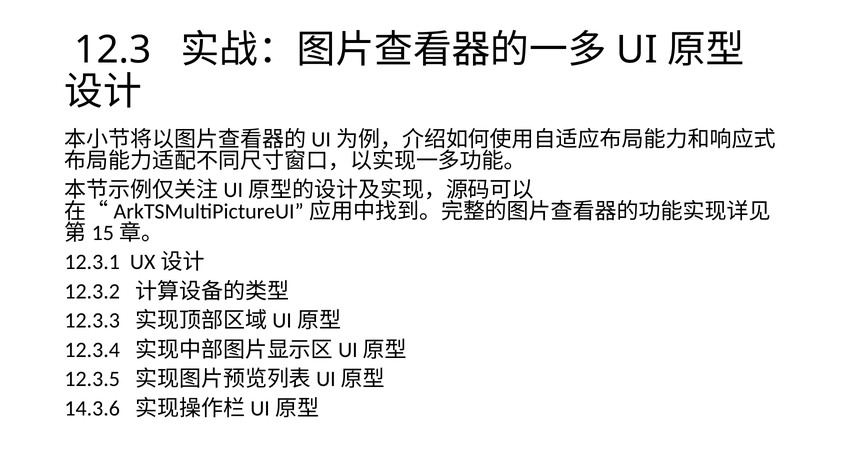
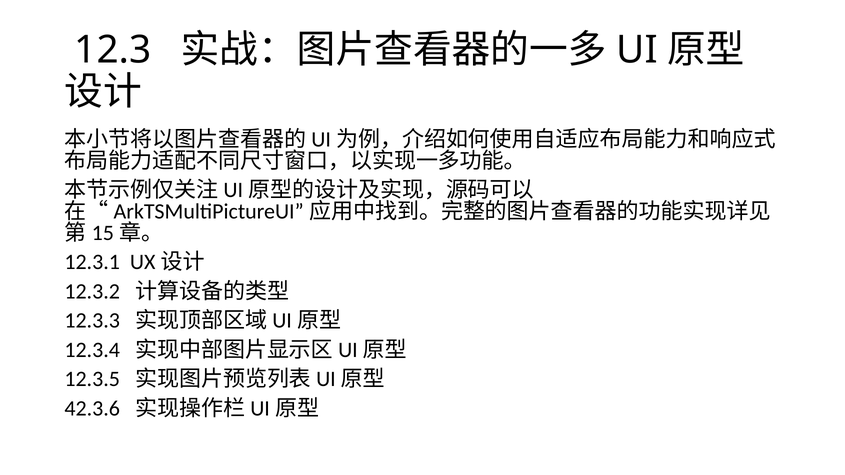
14.3.6: 14.3.6 -> 42.3.6
